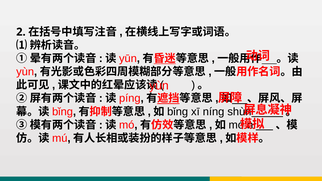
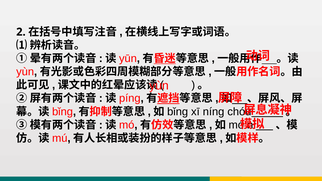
shùn: shùn -> chóu
